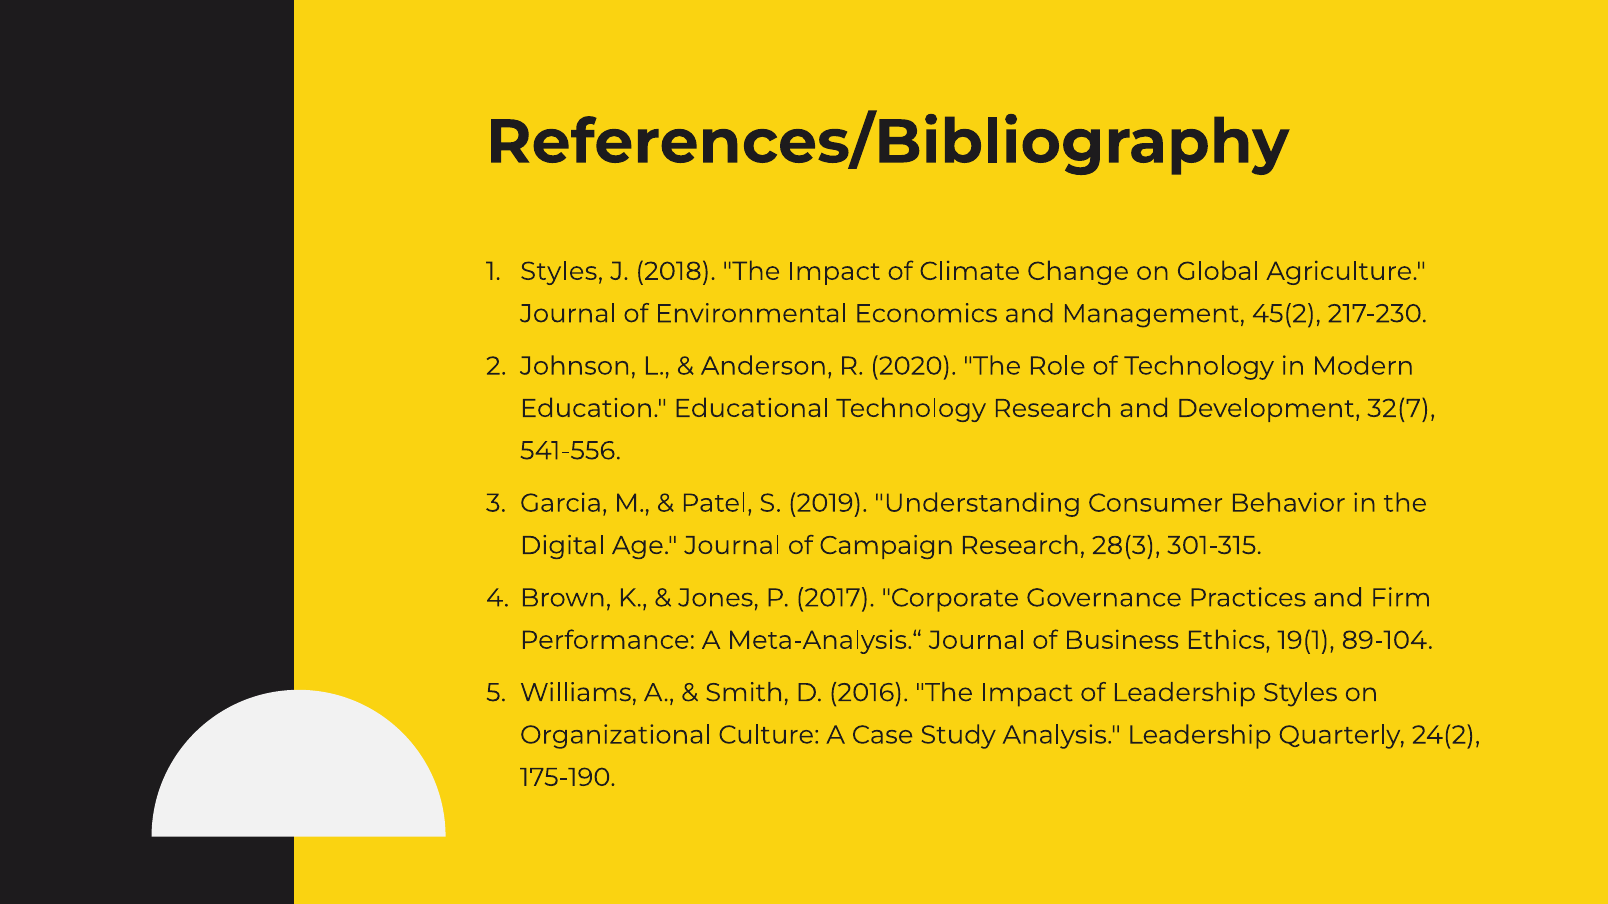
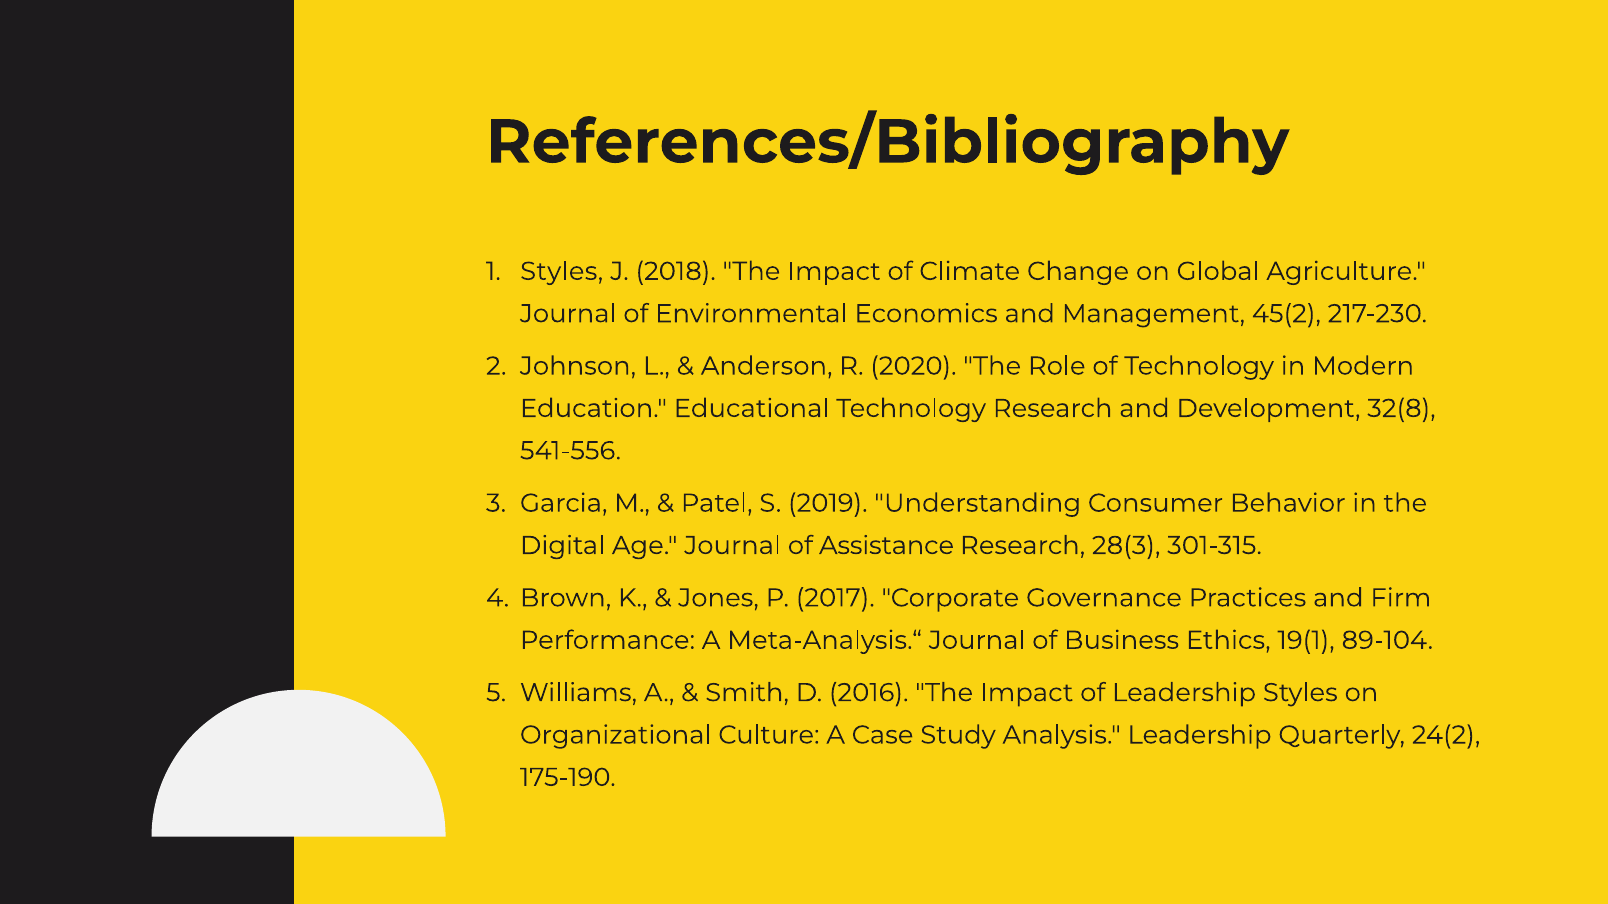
32(7: 32(7 -> 32(8
Campaign: Campaign -> Assistance
